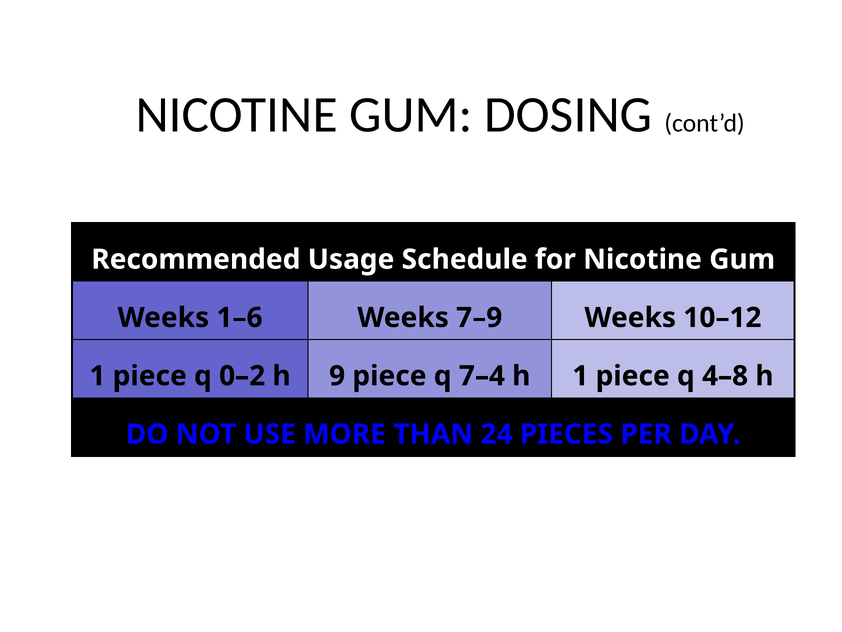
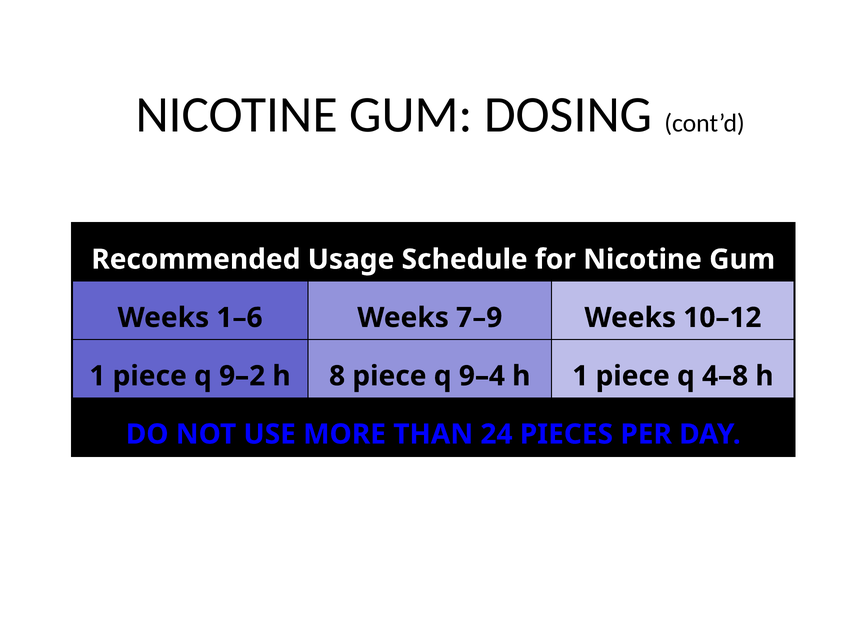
0–2: 0–2 -> 9–2
9: 9 -> 8
7–4: 7–4 -> 9–4
